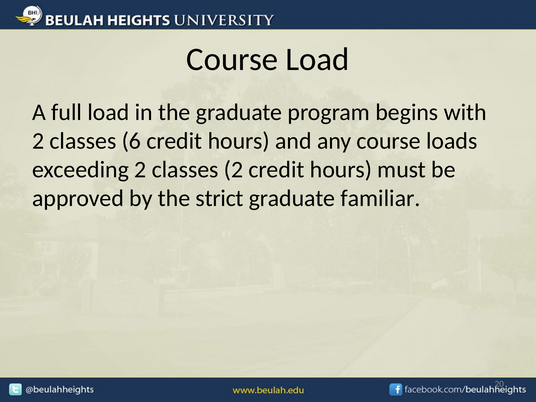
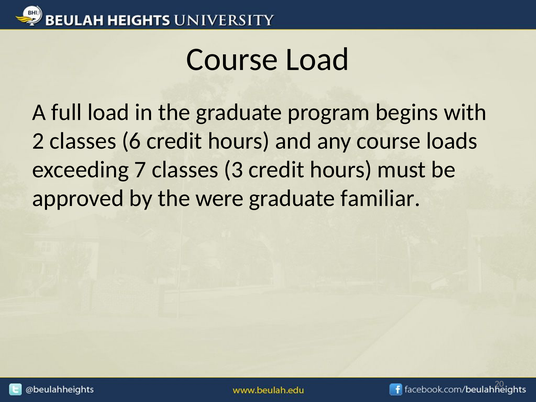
exceeding 2: 2 -> 7
classes 2: 2 -> 3
strict: strict -> were
